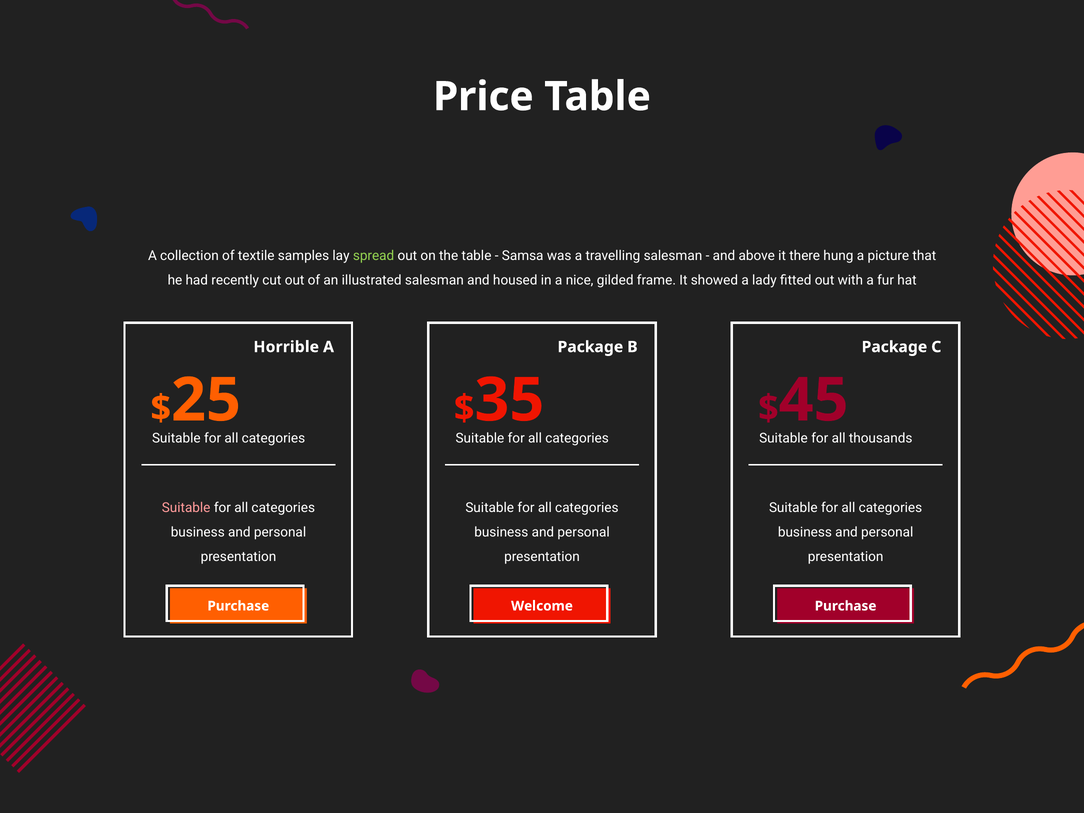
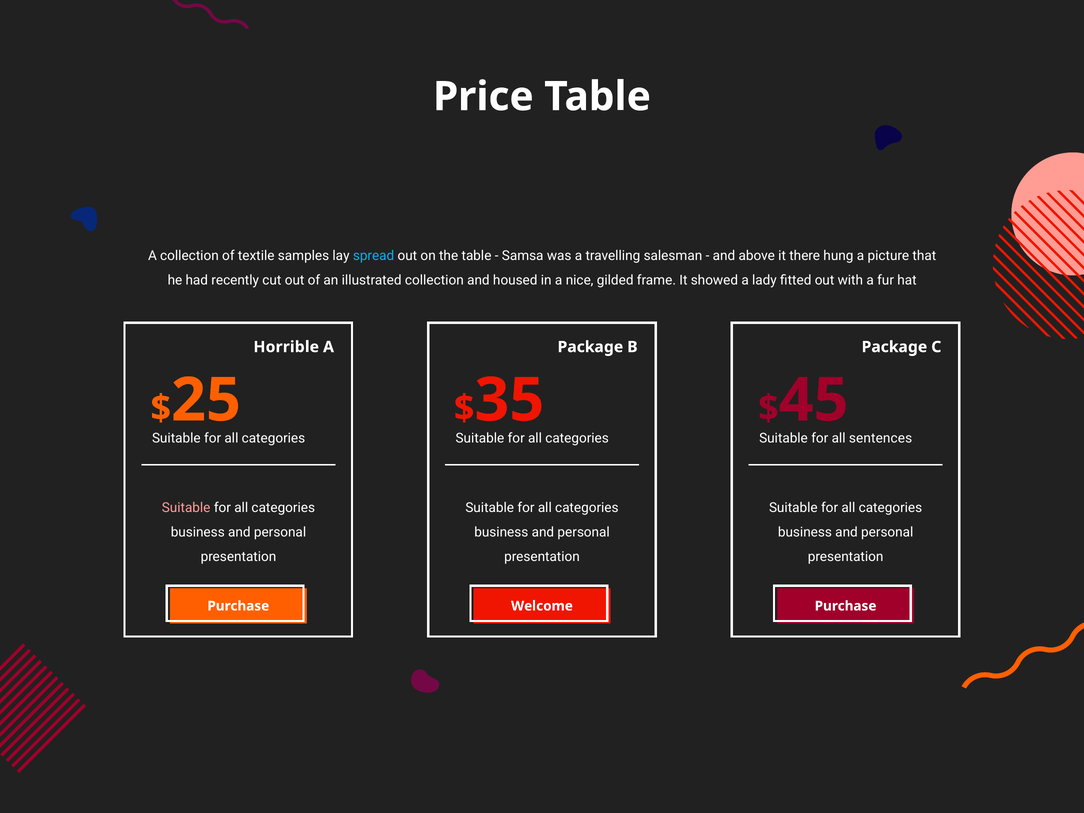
spread colour: light green -> light blue
illustrated salesman: salesman -> collection
thousands: thousands -> sentences
